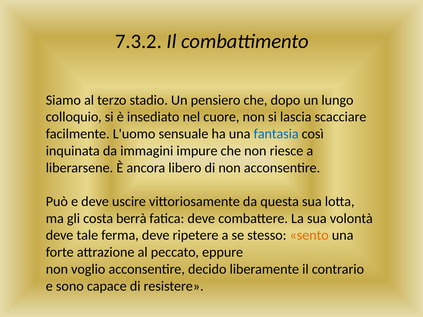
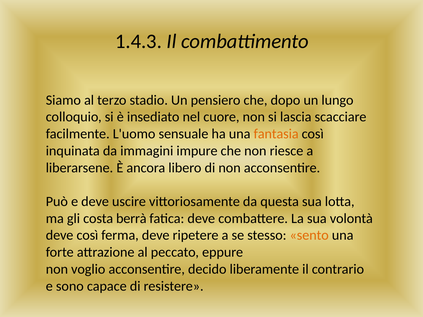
7.3.2: 7.3.2 -> 1.4.3
fantasia colour: blue -> orange
deve tale: tale -> così
